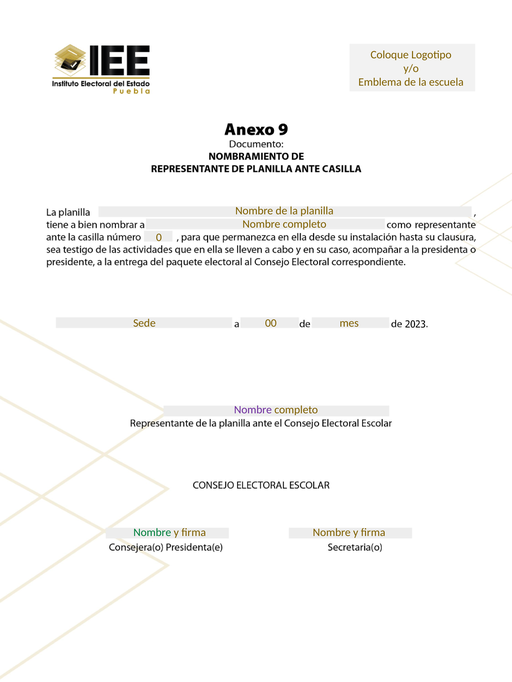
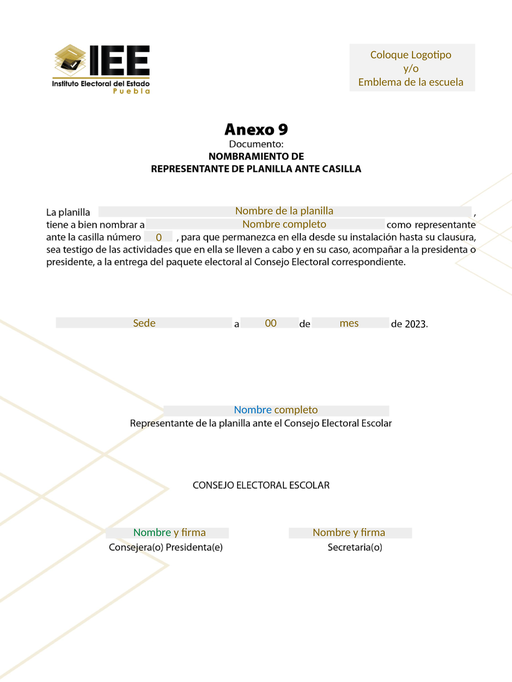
Nombre at (253, 410) colour: purple -> blue
